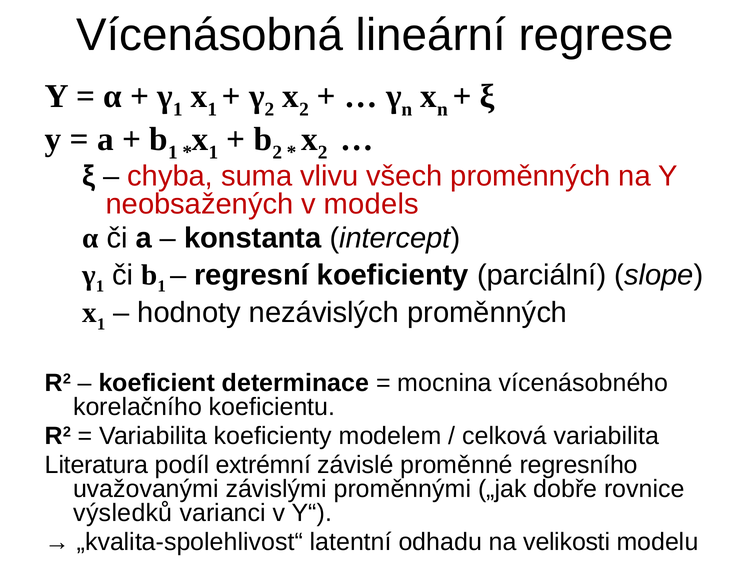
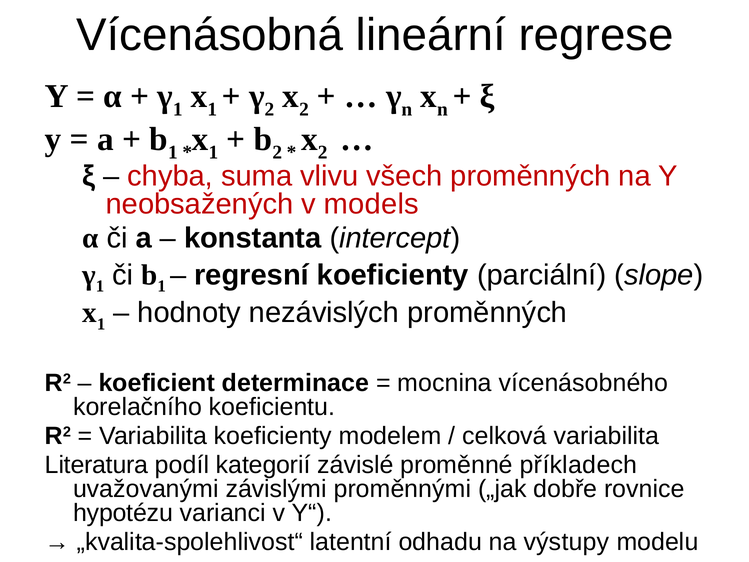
extrémní: extrémní -> kategorií
regresního: regresního -> příkladech
výsledků: výsledků -> hypotézu
velikosti: velikosti -> výstupy
